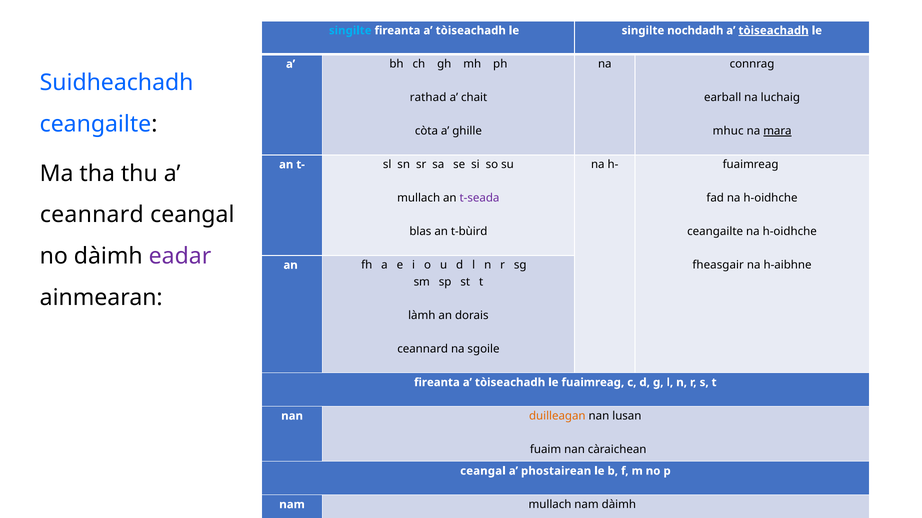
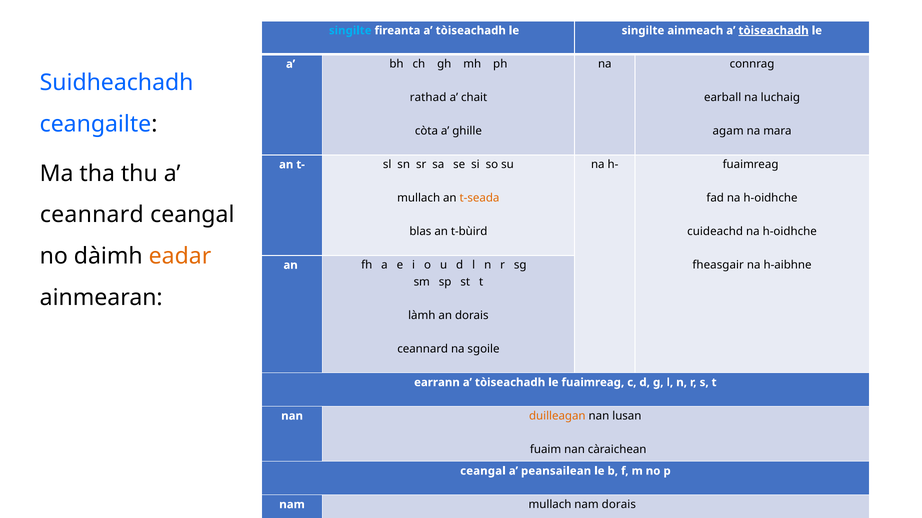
nochdadh: nochdadh -> ainmeach
mhuc: mhuc -> agam
mara underline: present -> none
t-seada colour: purple -> orange
ceangailte at (715, 232): ceangailte -> cuideachd
eadar colour: purple -> orange
fireanta at (437, 383): fireanta -> earrann
phostairean: phostairean -> peansailean
nam dàimh: dàimh -> dorais
